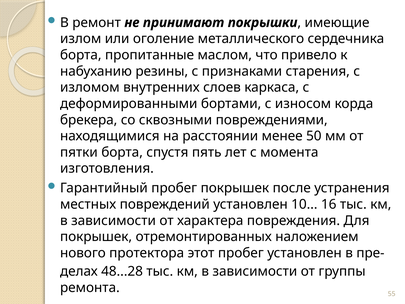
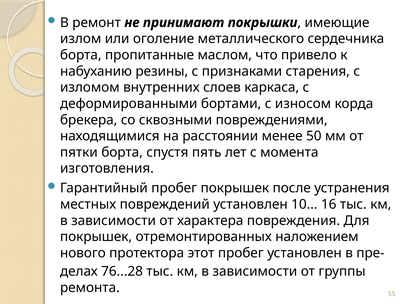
48...28: 48...28 -> 76...28
